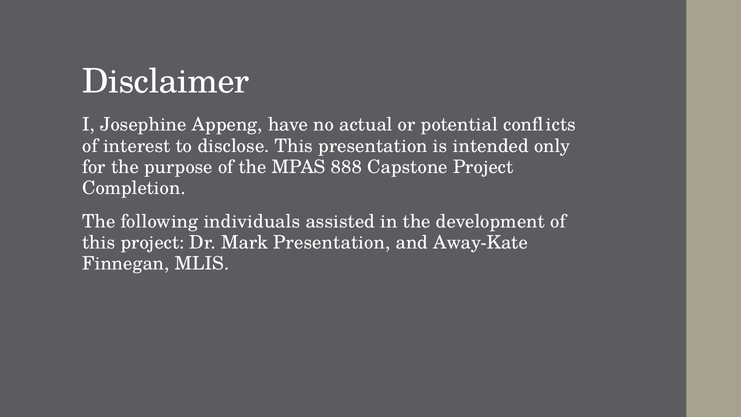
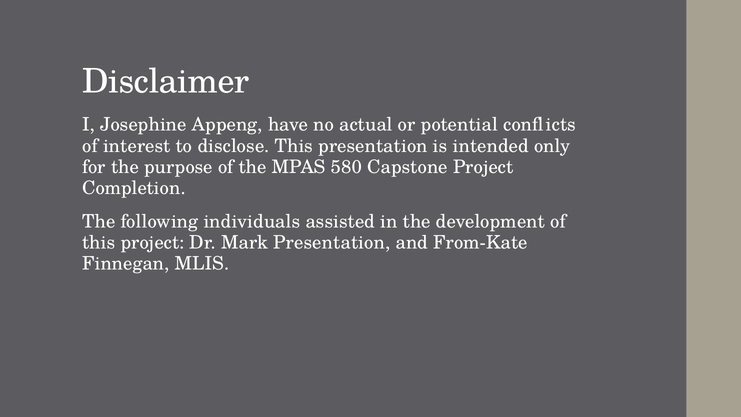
888: 888 -> 580
Away-Kate: Away-Kate -> From-Kate
